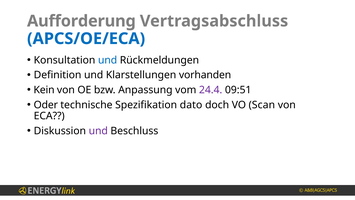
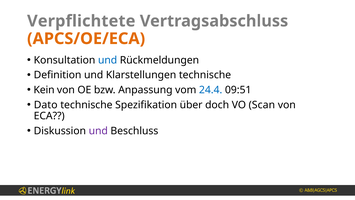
Aufforderung: Aufforderung -> Verpflichtete
APCS/OE/ECA colour: blue -> orange
Klarstellungen vorhanden: vorhanden -> technische
24.4 colour: purple -> blue
Oder: Oder -> Dato
dato: dato -> über
